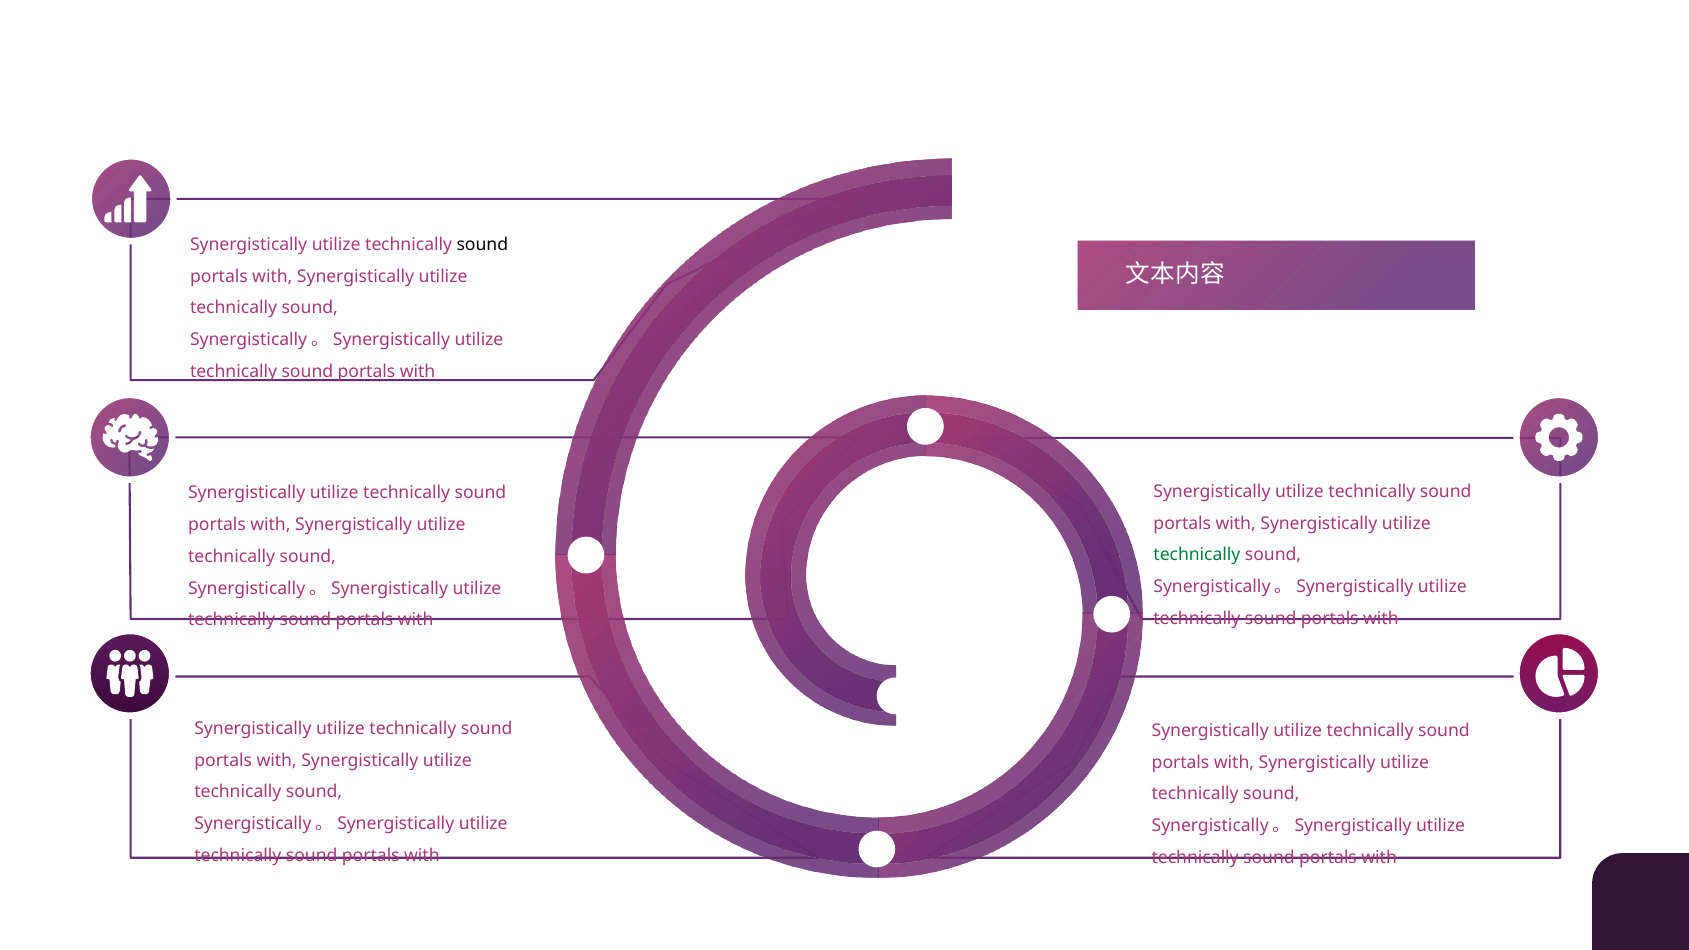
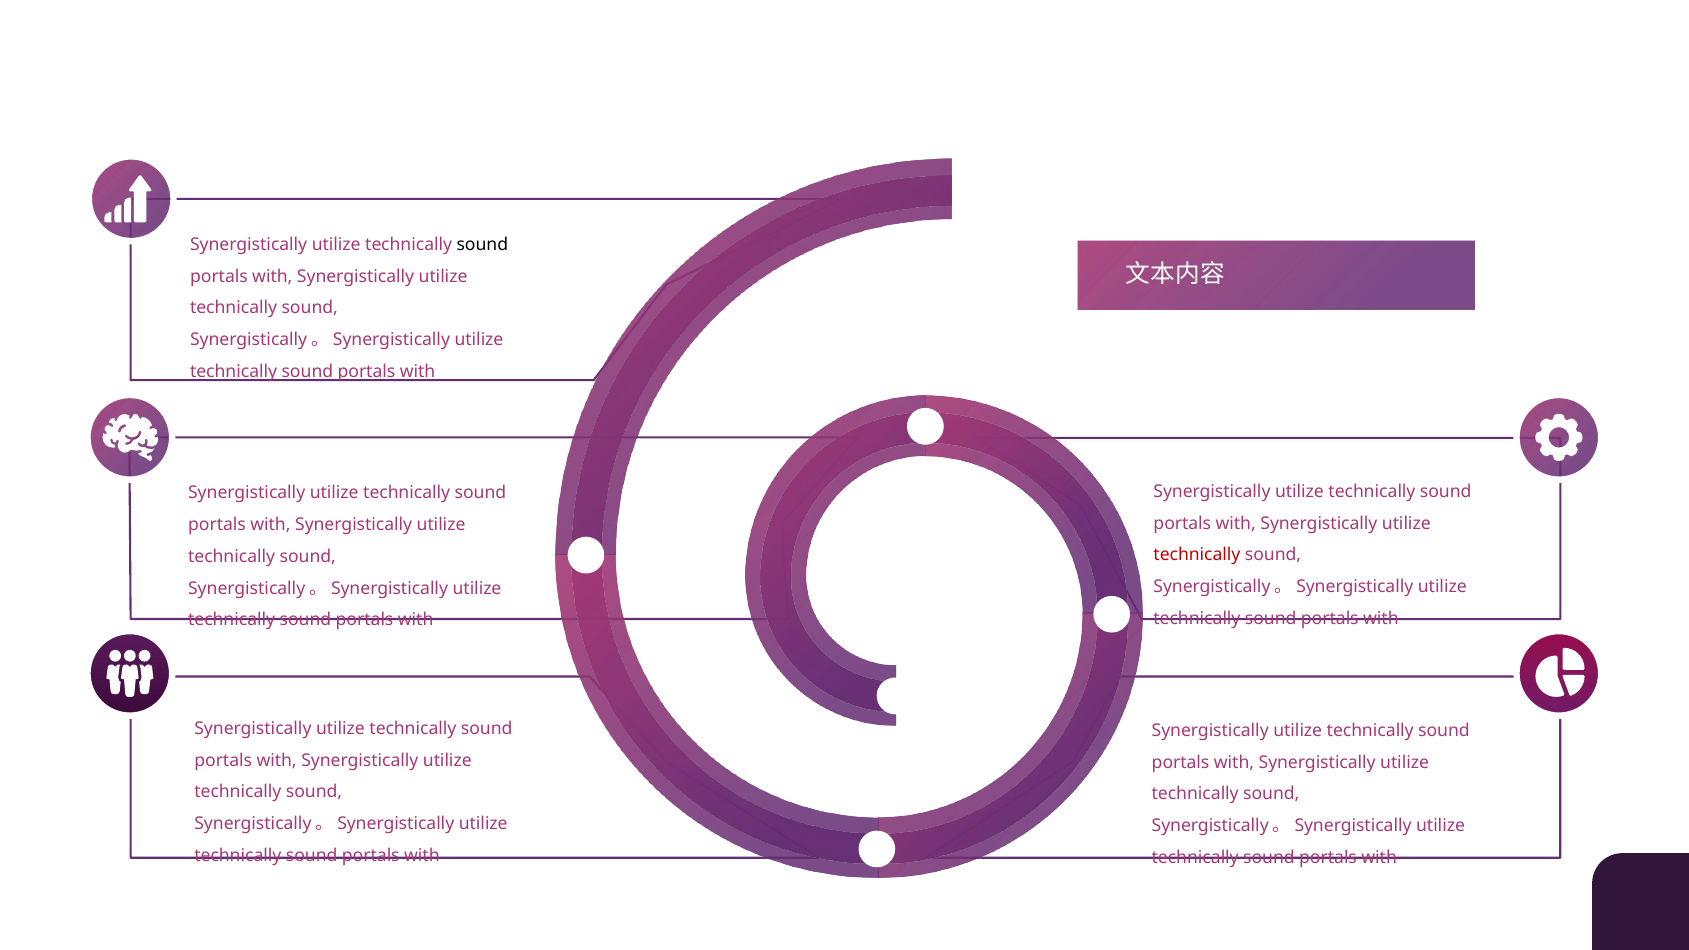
technically at (1197, 555) colour: green -> red
